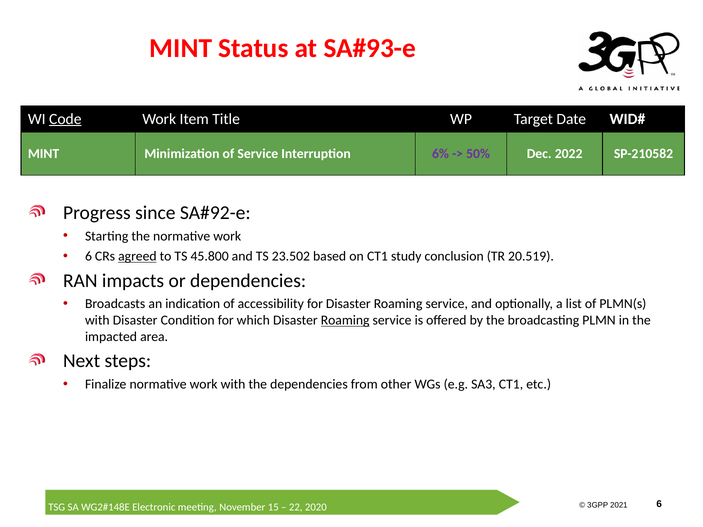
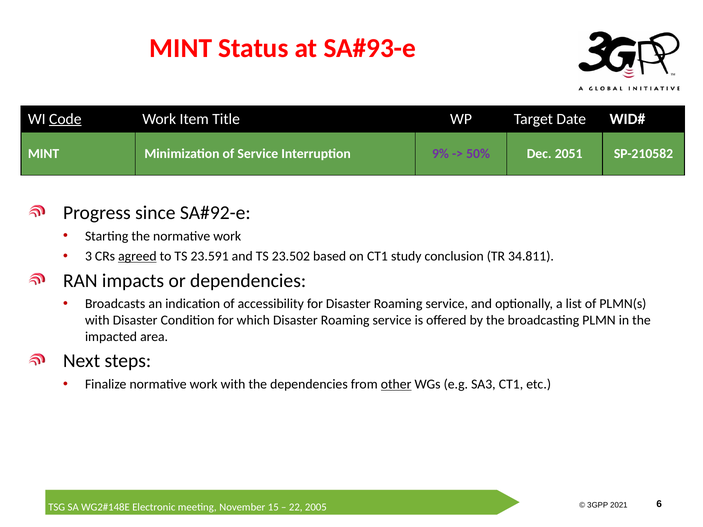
6%: 6% -> 9%
2022: 2022 -> 2051
6 at (88, 256): 6 -> 3
45.800: 45.800 -> 23.591
20.519: 20.519 -> 34.811
Roaming at (345, 321) underline: present -> none
other underline: none -> present
2020: 2020 -> 2005
